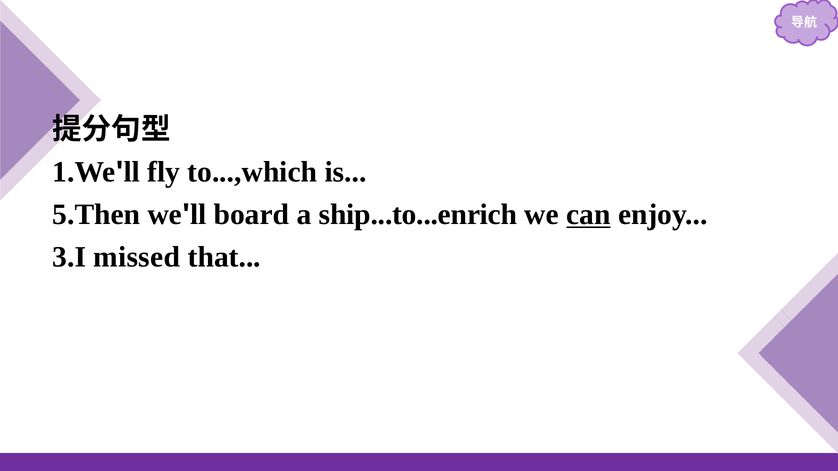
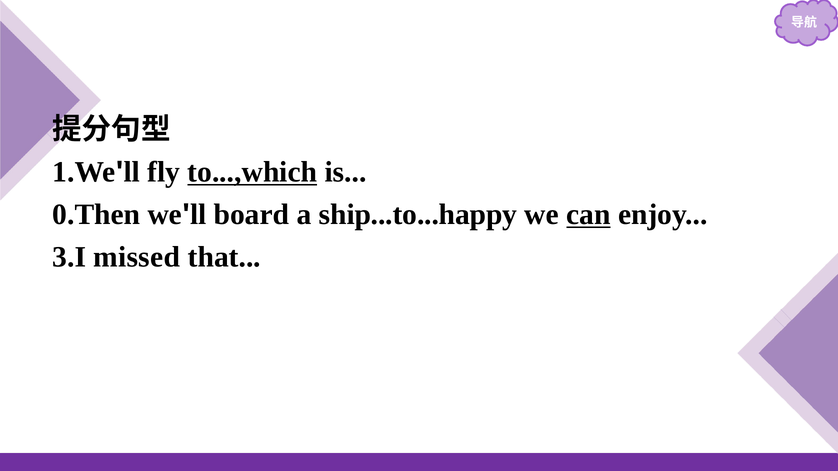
to...,which underline: none -> present
5.Then: 5.Then -> 0.Then
ship...to...enrich: ship...to...enrich -> ship...to...happy
